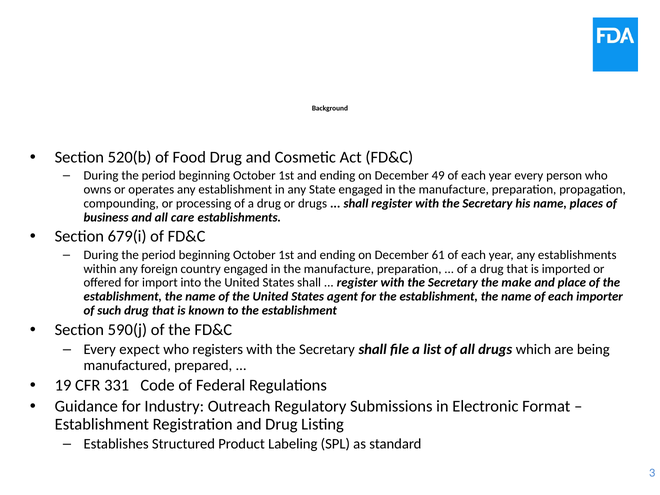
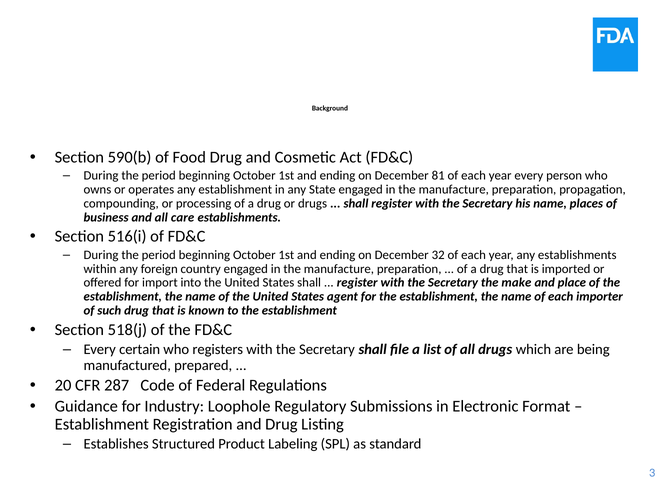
520(b: 520(b -> 590(b
49: 49 -> 81
679(i: 679(i -> 516(i
61: 61 -> 32
590(j: 590(j -> 518(j
expect: expect -> certain
19: 19 -> 20
331: 331 -> 287
Outreach: Outreach -> Loophole
